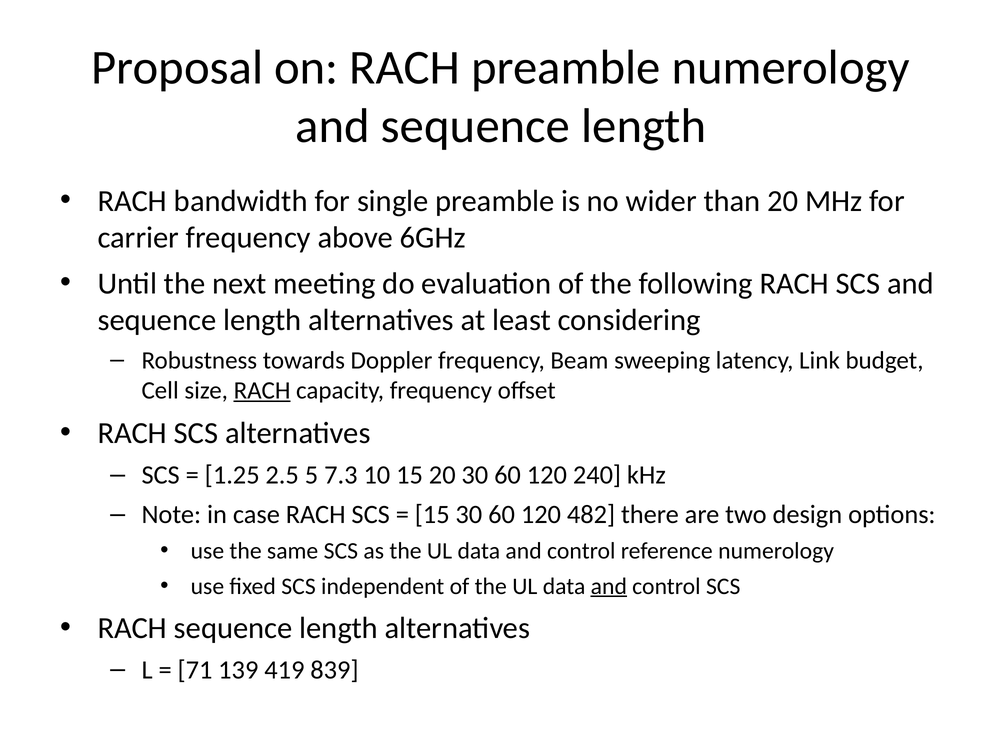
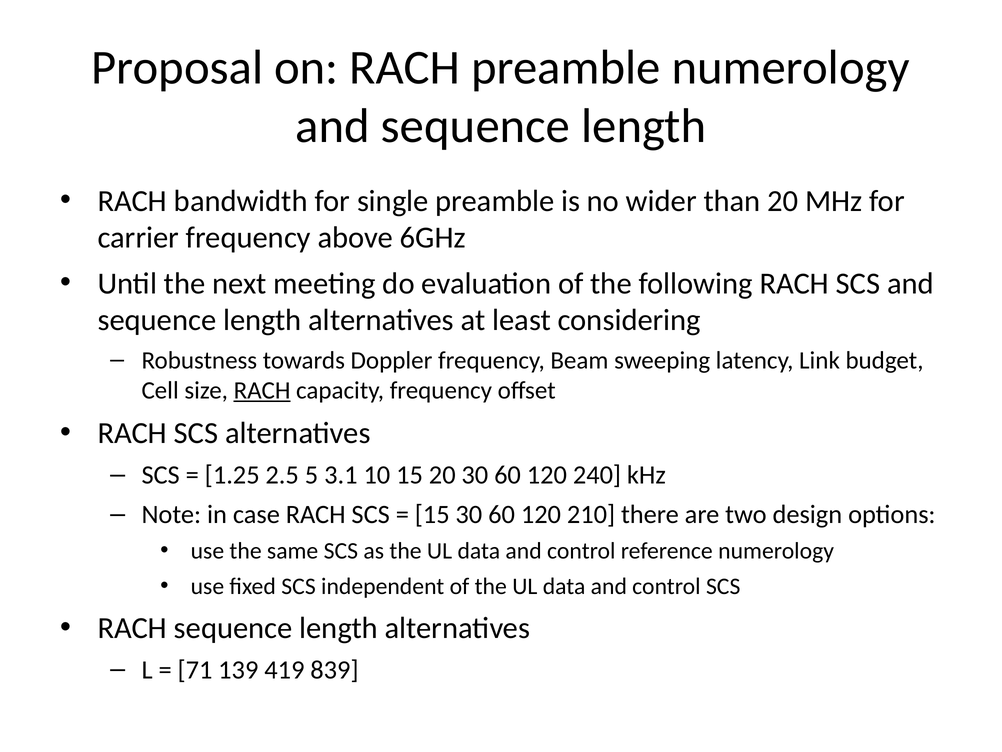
7.3: 7.3 -> 3.1
482: 482 -> 210
and at (609, 586) underline: present -> none
